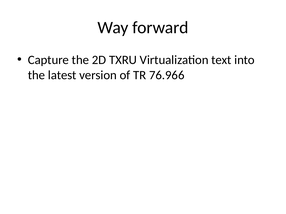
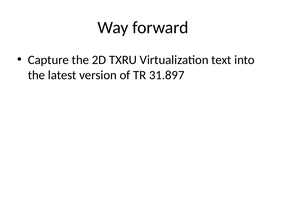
76.966: 76.966 -> 31.897
